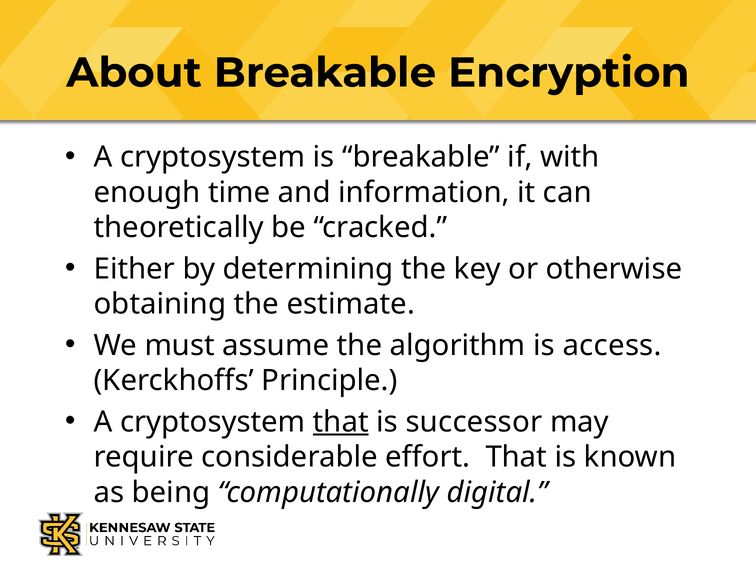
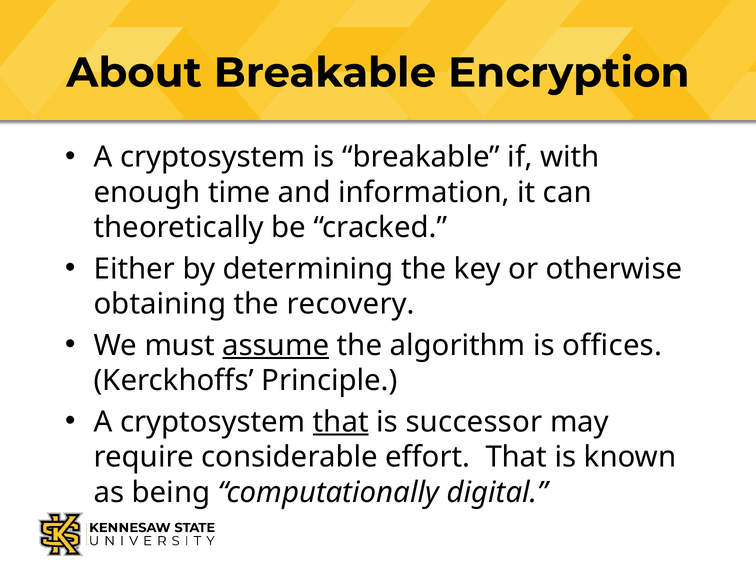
estimate: estimate -> recovery
assume underline: none -> present
access: access -> offices
